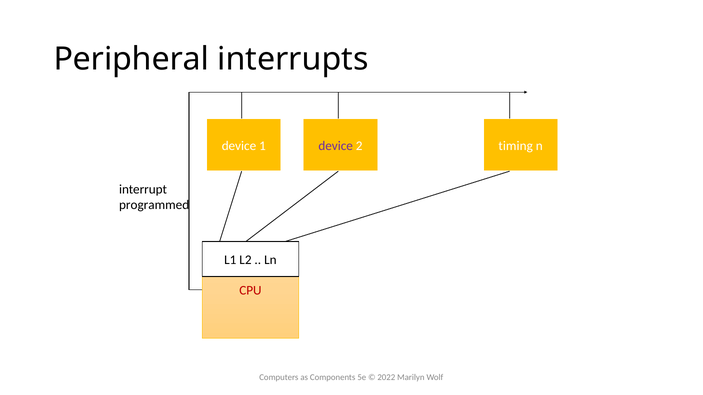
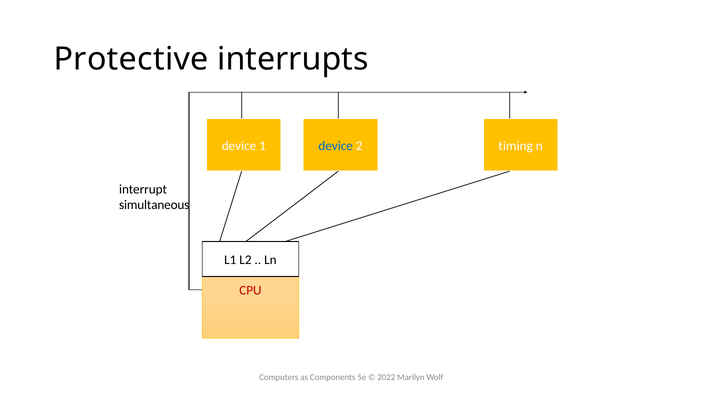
Peripheral: Peripheral -> Protective
device at (336, 146) colour: purple -> blue
programmed: programmed -> simultaneous
